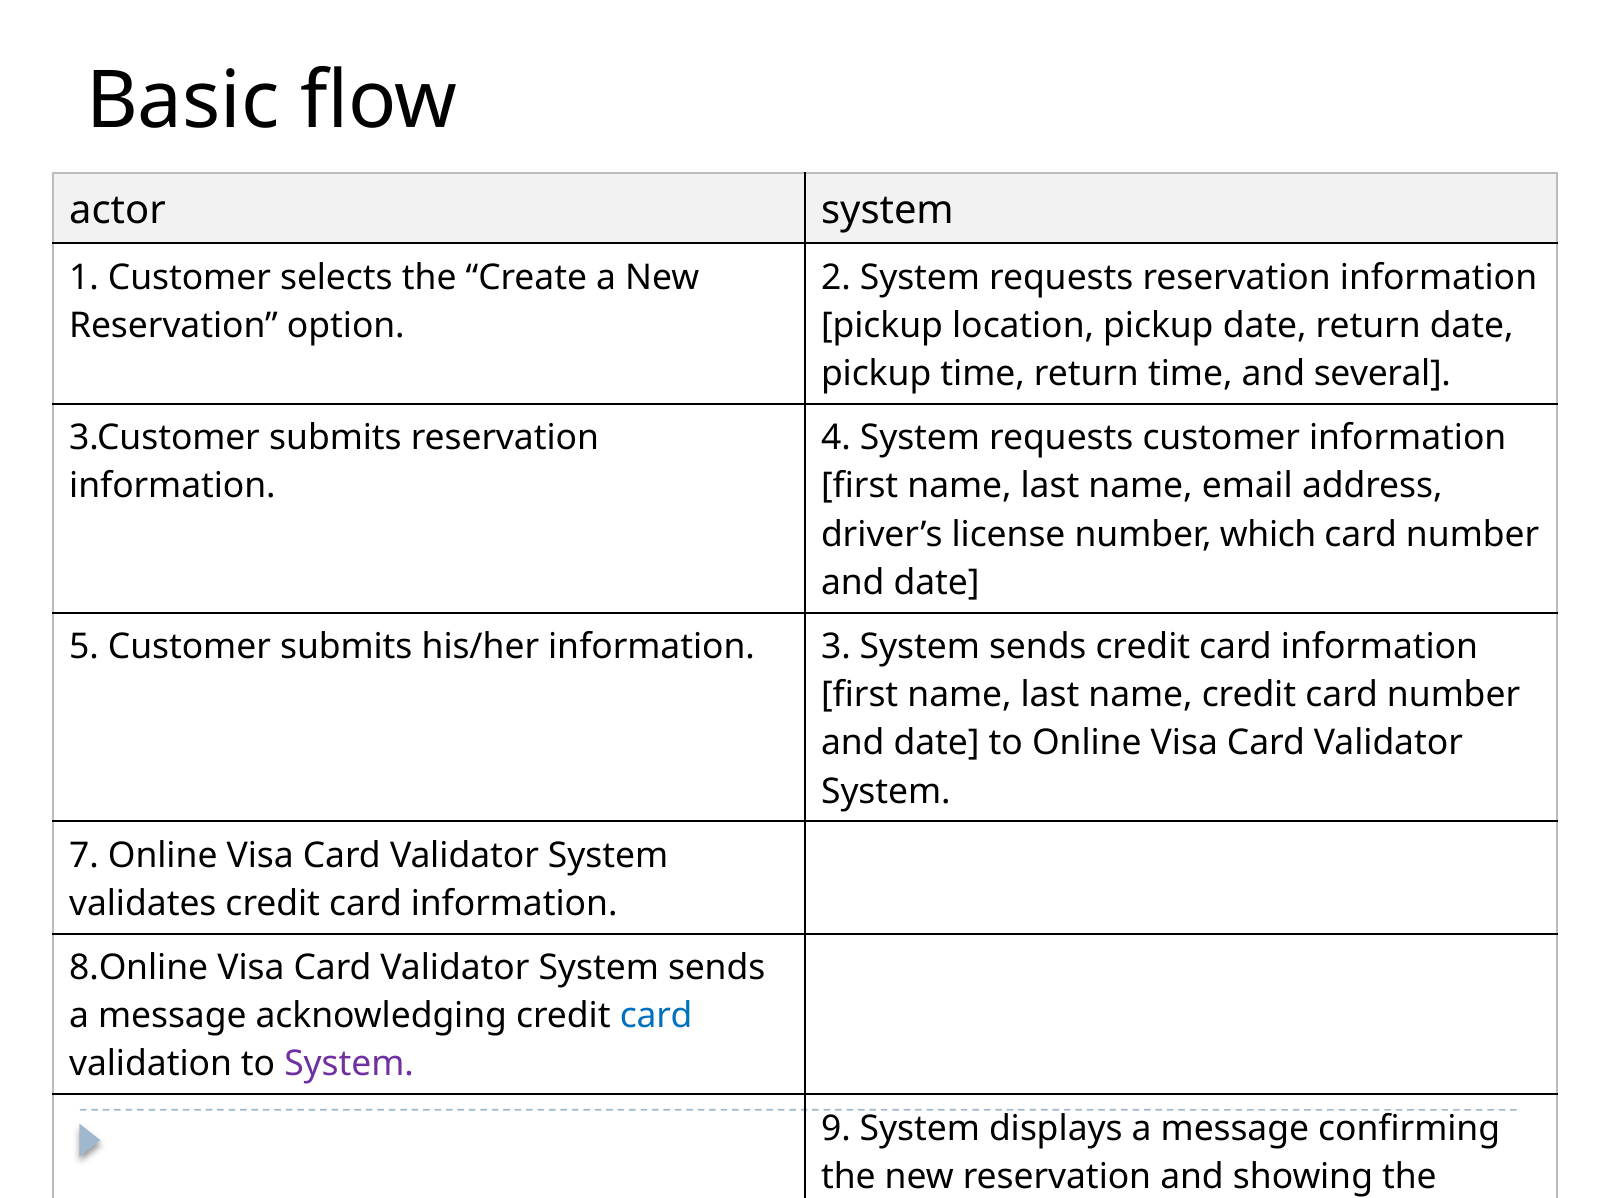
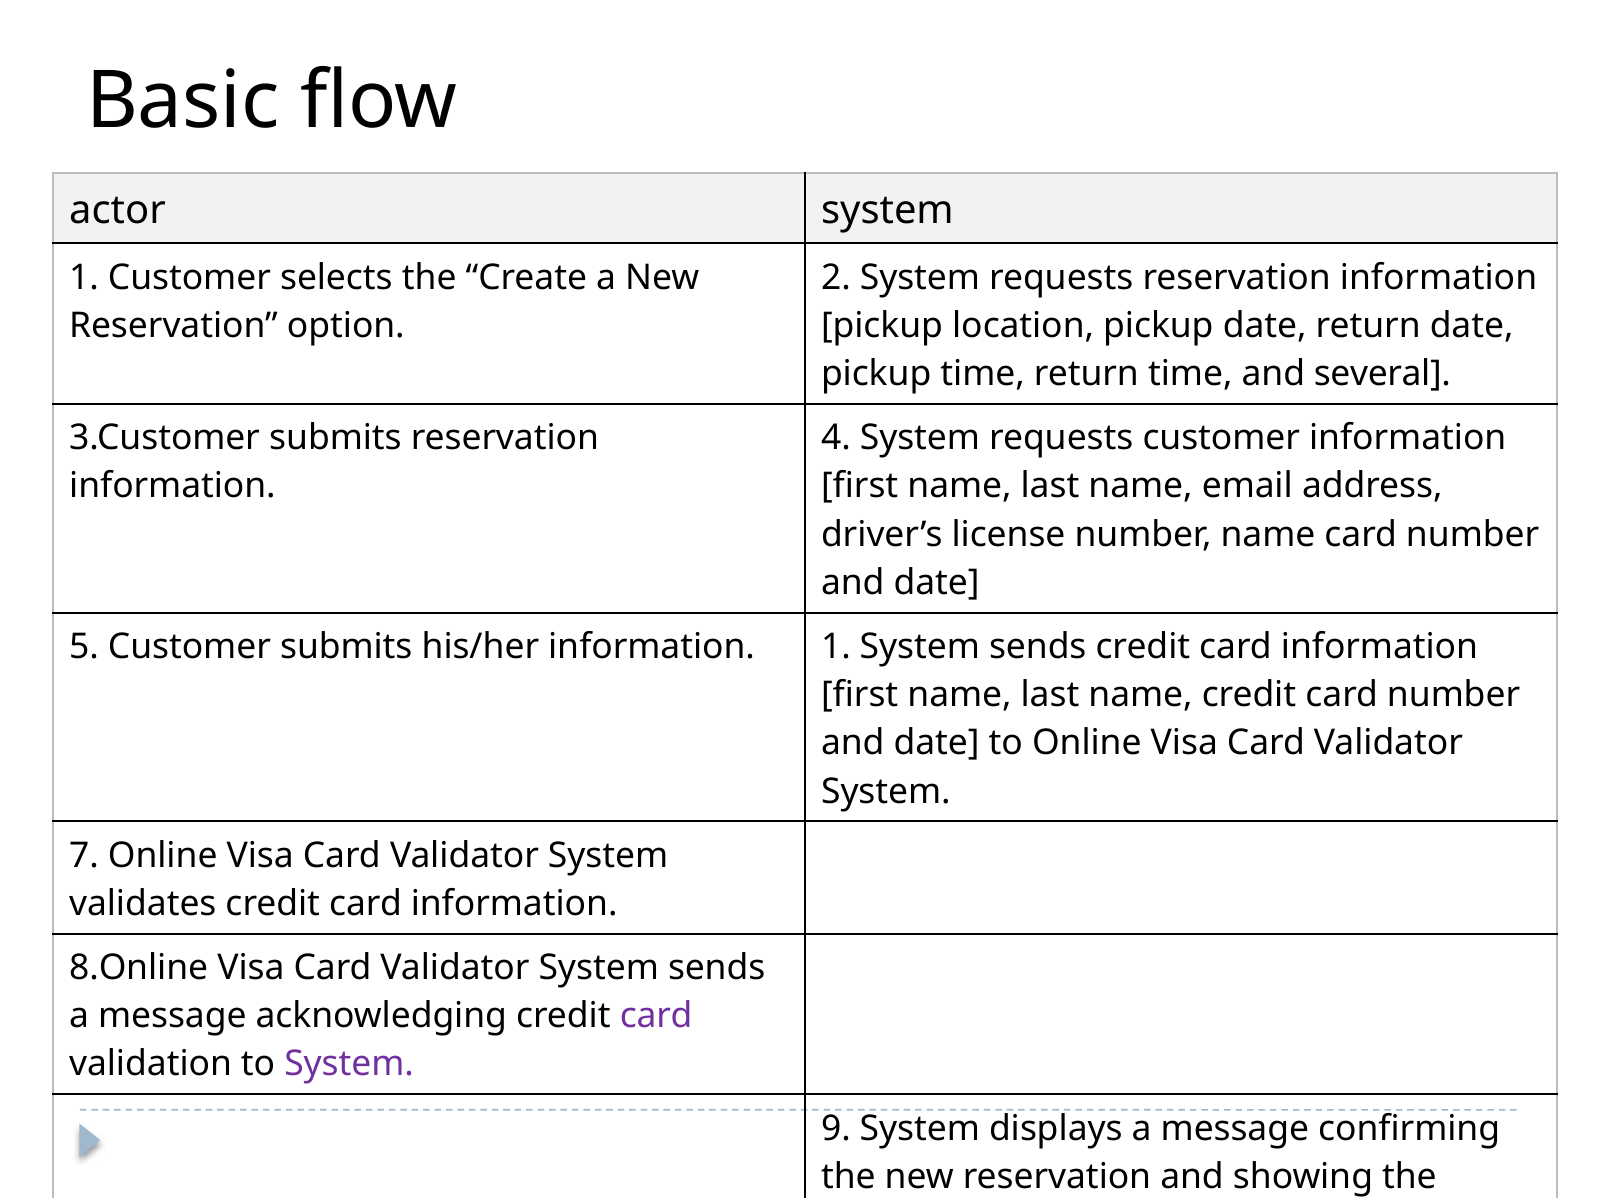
number which: which -> name
information 3: 3 -> 1
card at (656, 1016) colour: blue -> purple
